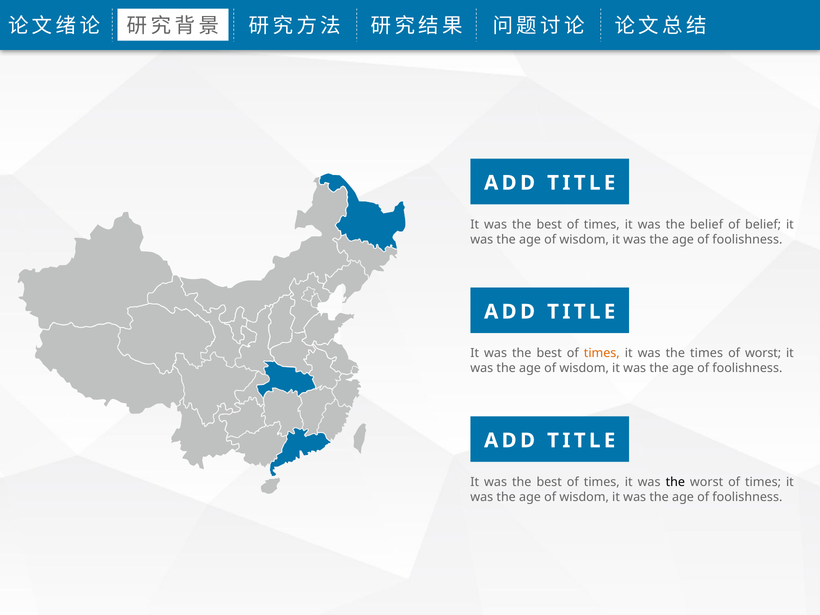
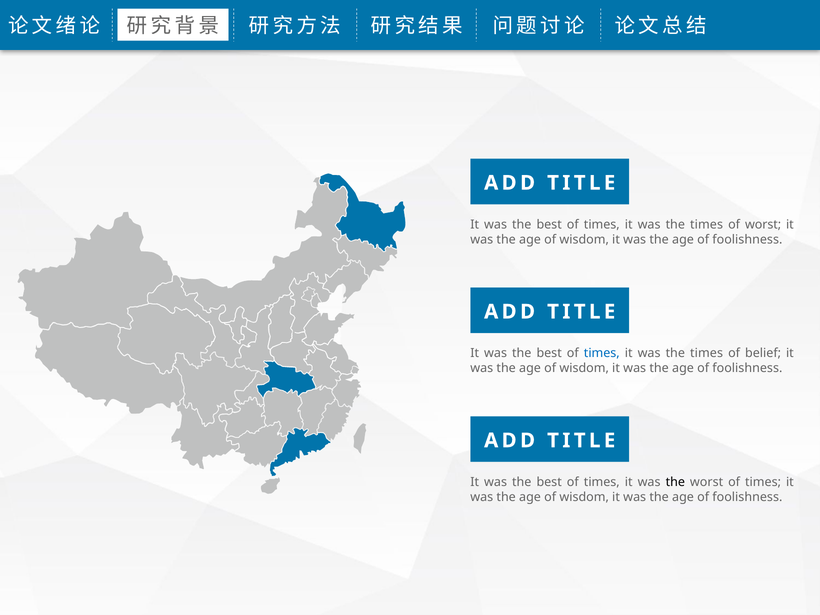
belief at (707, 224): belief -> times
of belief: belief -> worst
times at (602, 353) colour: orange -> blue
of worst: worst -> belief
